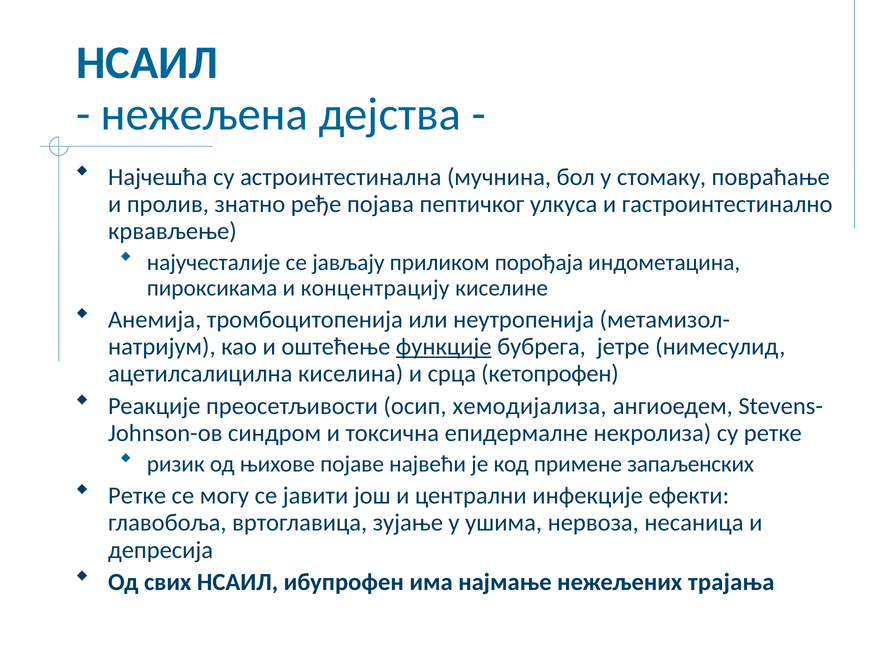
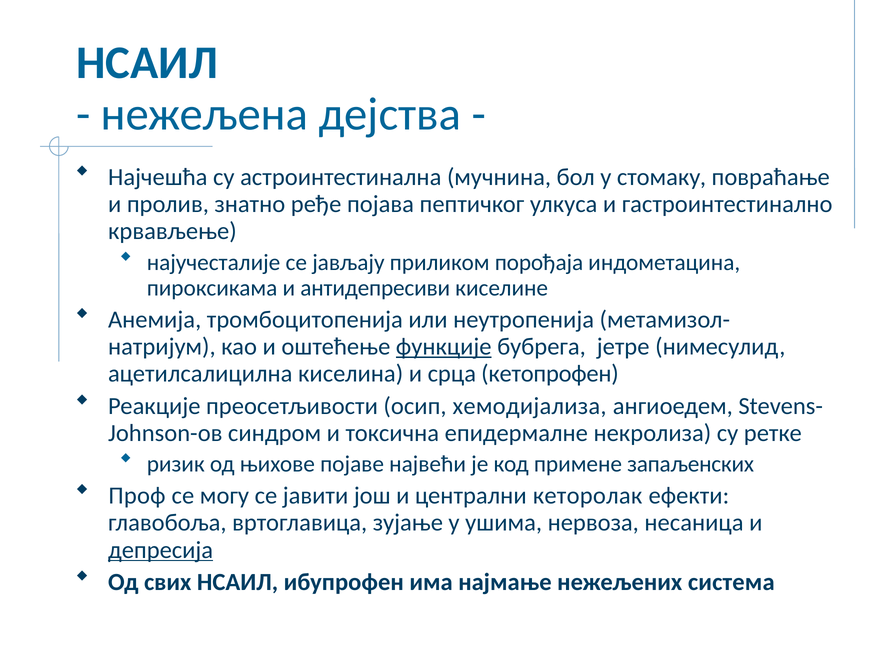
концентрацију: концентрацију -> антидепресиви
Ретке at (137, 496): Ретке -> Проф
инфекције: инфекције -> кеторолак
депресија underline: none -> present
трајања: трајања -> система
